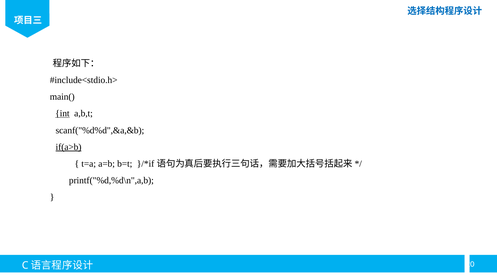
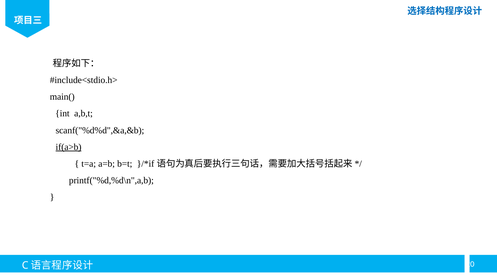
int underline: present -> none
